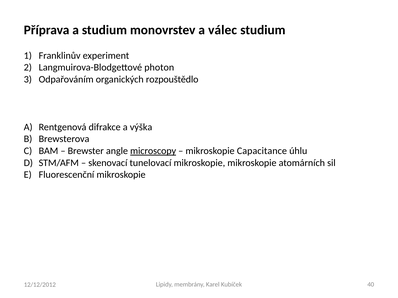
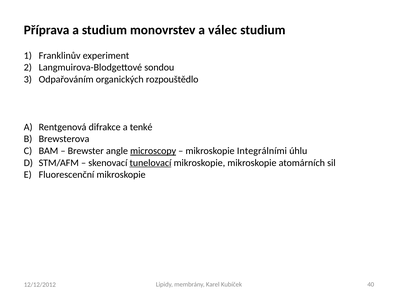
photon: photon -> sondou
výška: výška -> tenké
Capacitance: Capacitance -> Integrálními
tunelovací underline: none -> present
